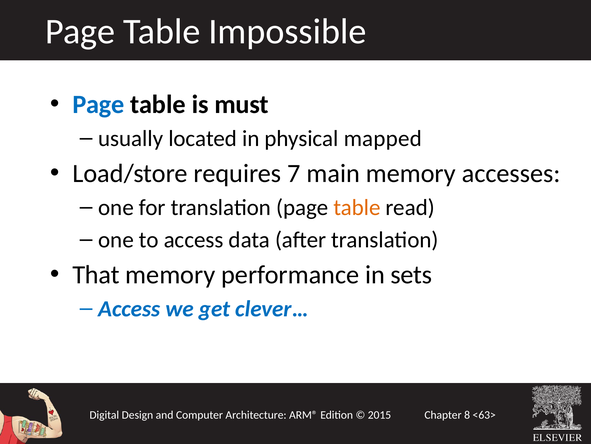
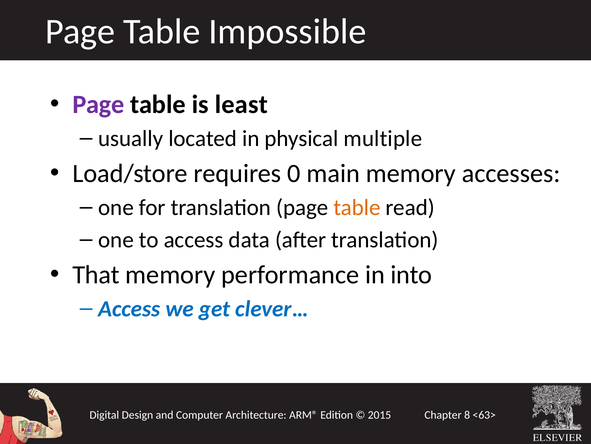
Page at (98, 104) colour: blue -> purple
must: must -> least
mapped: mapped -> multiple
7: 7 -> 0
sets: sets -> into
